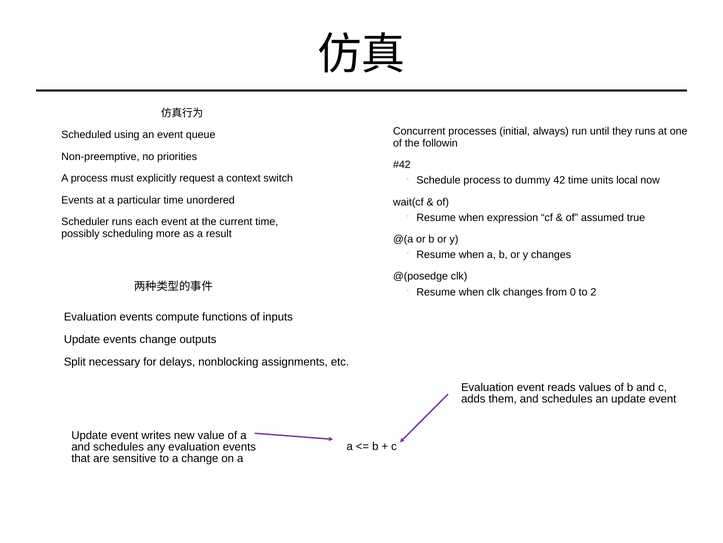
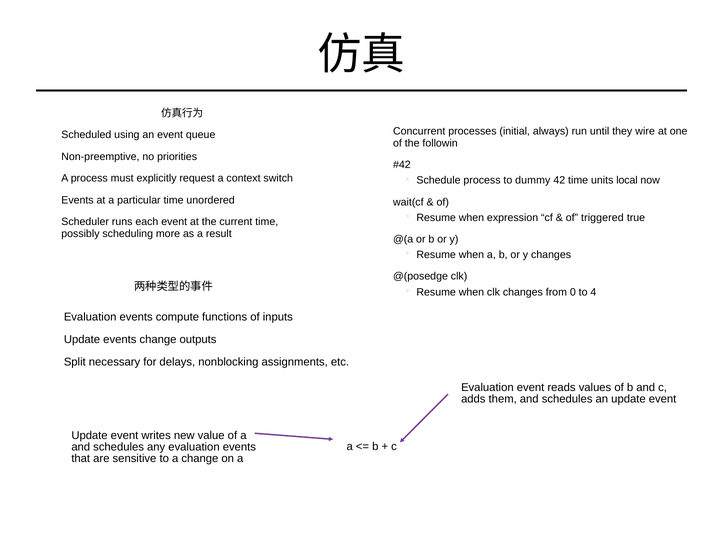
they runs: runs -> wire
assumed: assumed -> triggered
2: 2 -> 4
